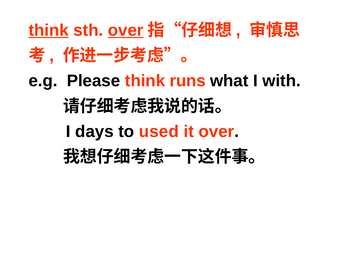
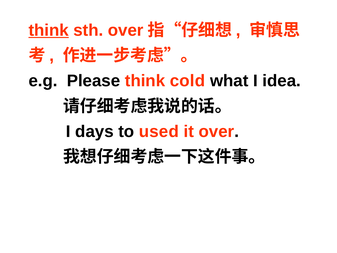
over at (126, 30) underline: present -> none
runs: runs -> cold
with: with -> idea
